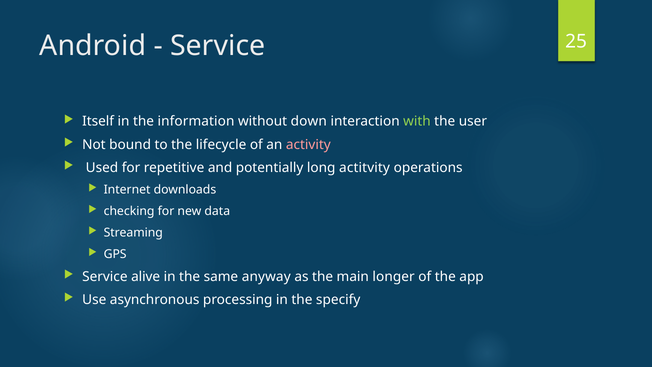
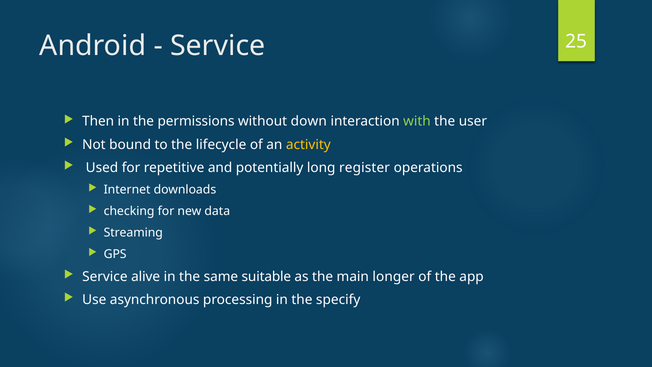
Itself: Itself -> Then
information: information -> permissions
activity colour: pink -> yellow
actitvity: actitvity -> register
anyway: anyway -> suitable
